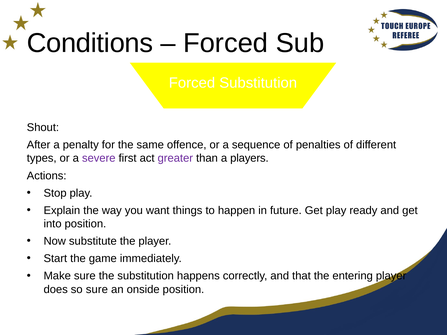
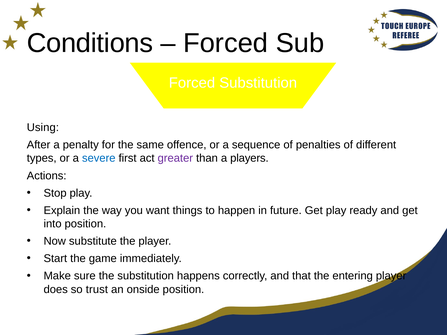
Shout: Shout -> Using
severe colour: purple -> blue
so sure: sure -> trust
